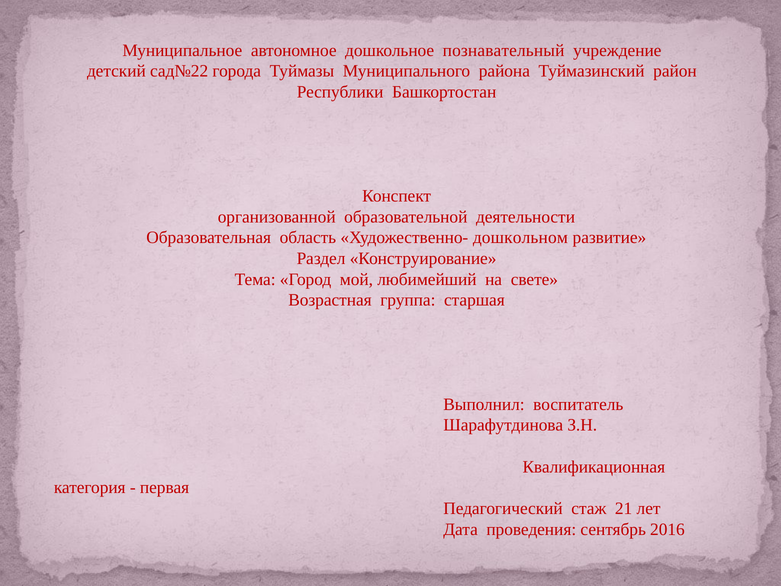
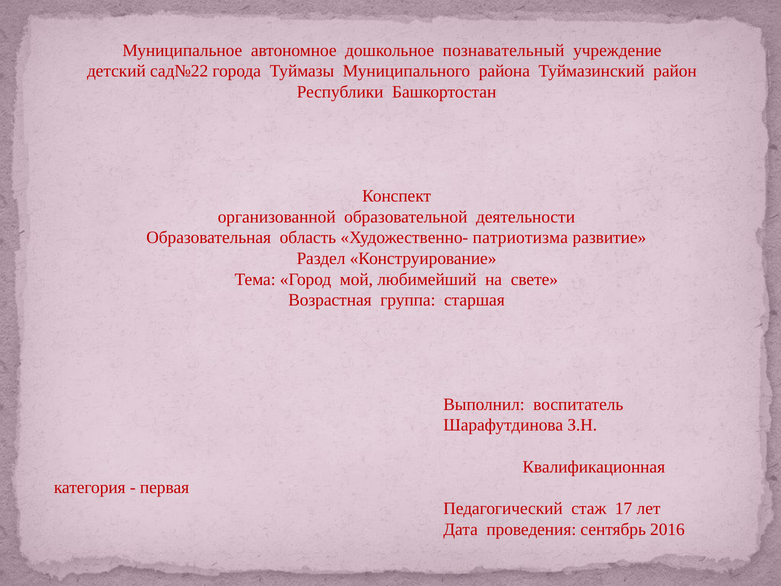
дошкольном: дошкольном -> патриотизма
21: 21 -> 17
